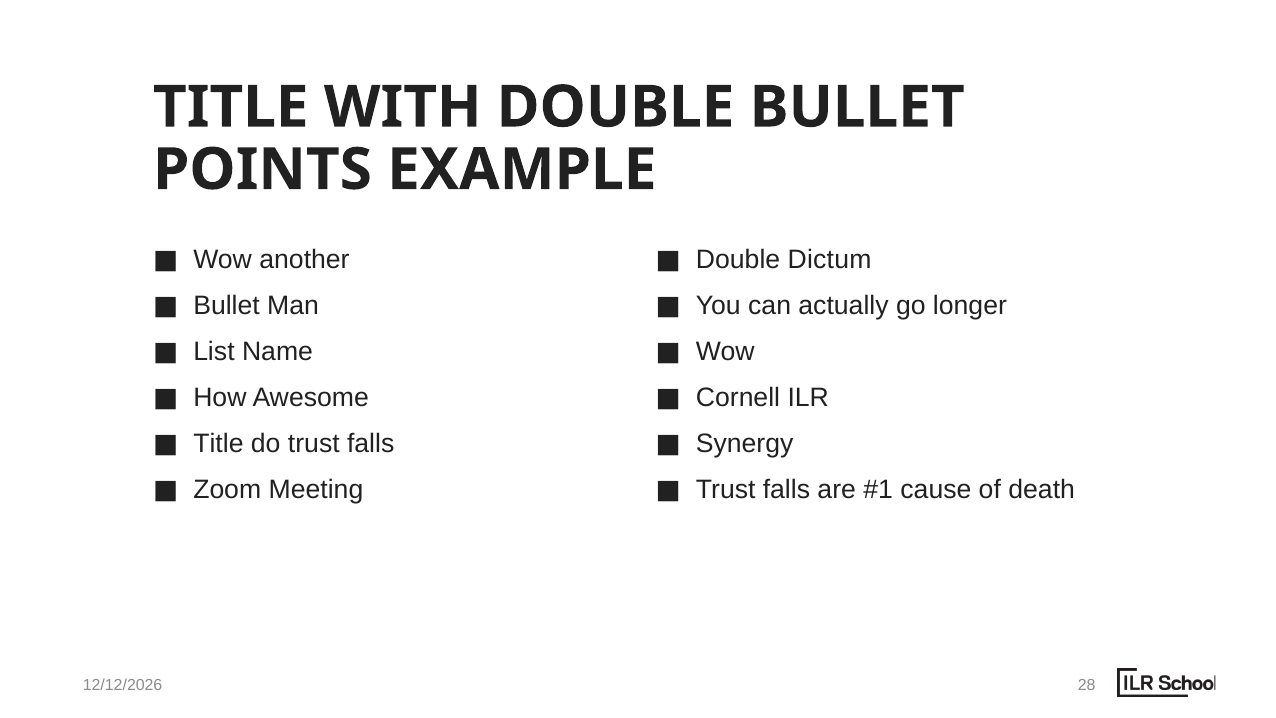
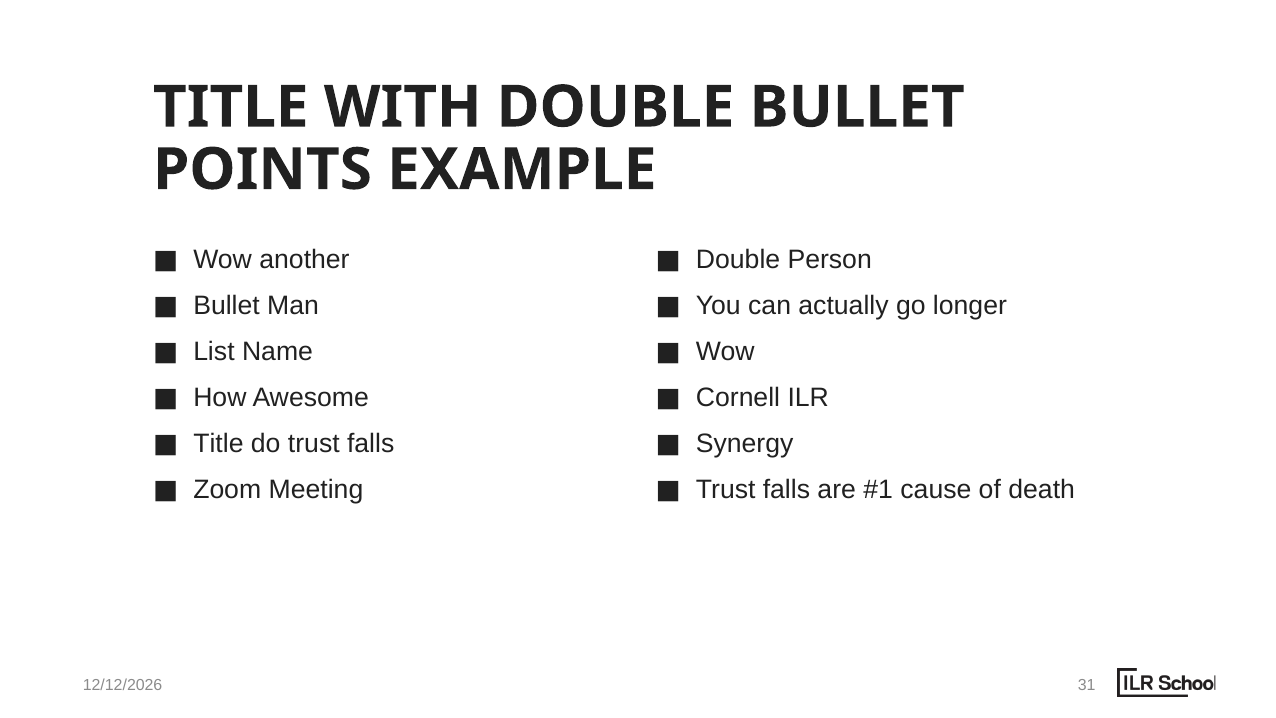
Dictum: Dictum -> Person
28: 28 -> 31
